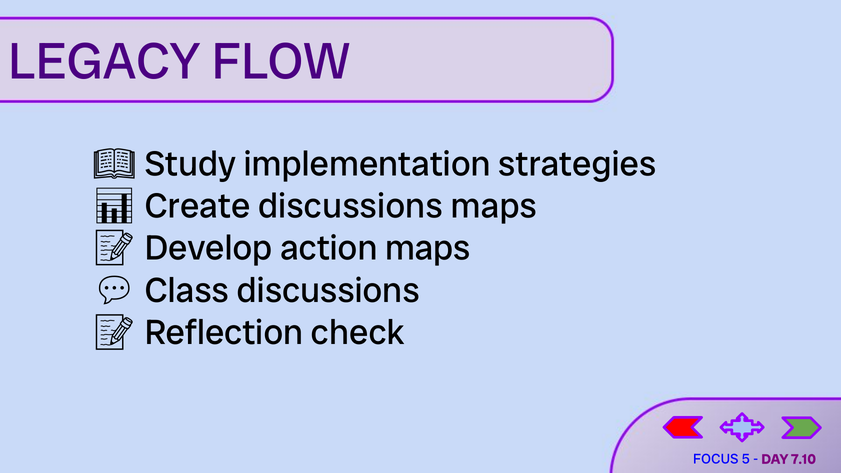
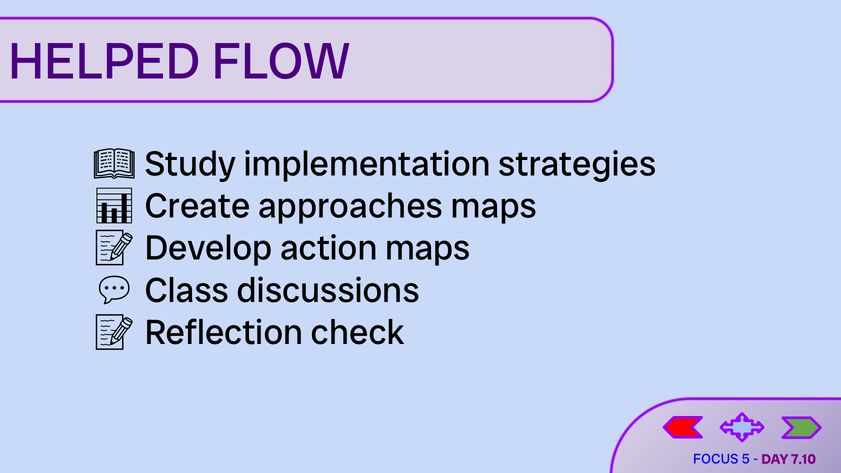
LEGACY: LEGACY -> HELPED
Create discussions: discussions -> approaches
